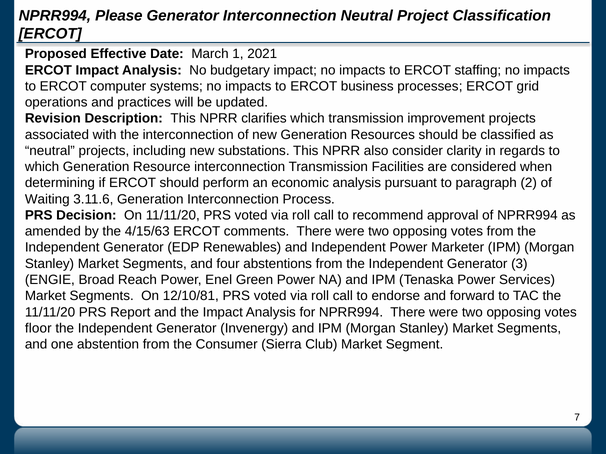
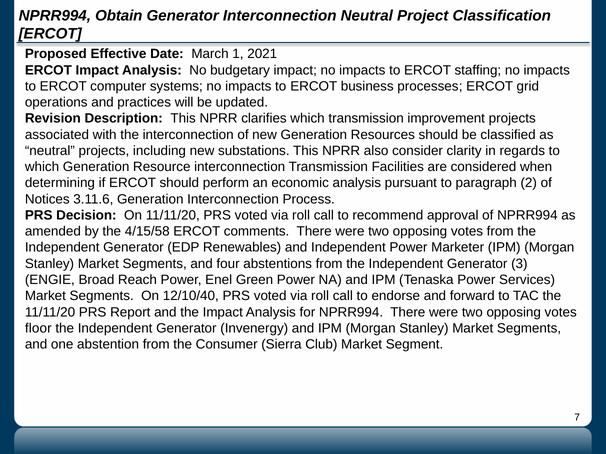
Please: Please -> Obtain
Waiting: Waiting -> Notices
4/15/63: 4/15/63 -> 4/15/58
12/10/81: 12/10/81 -> 12/10/40
